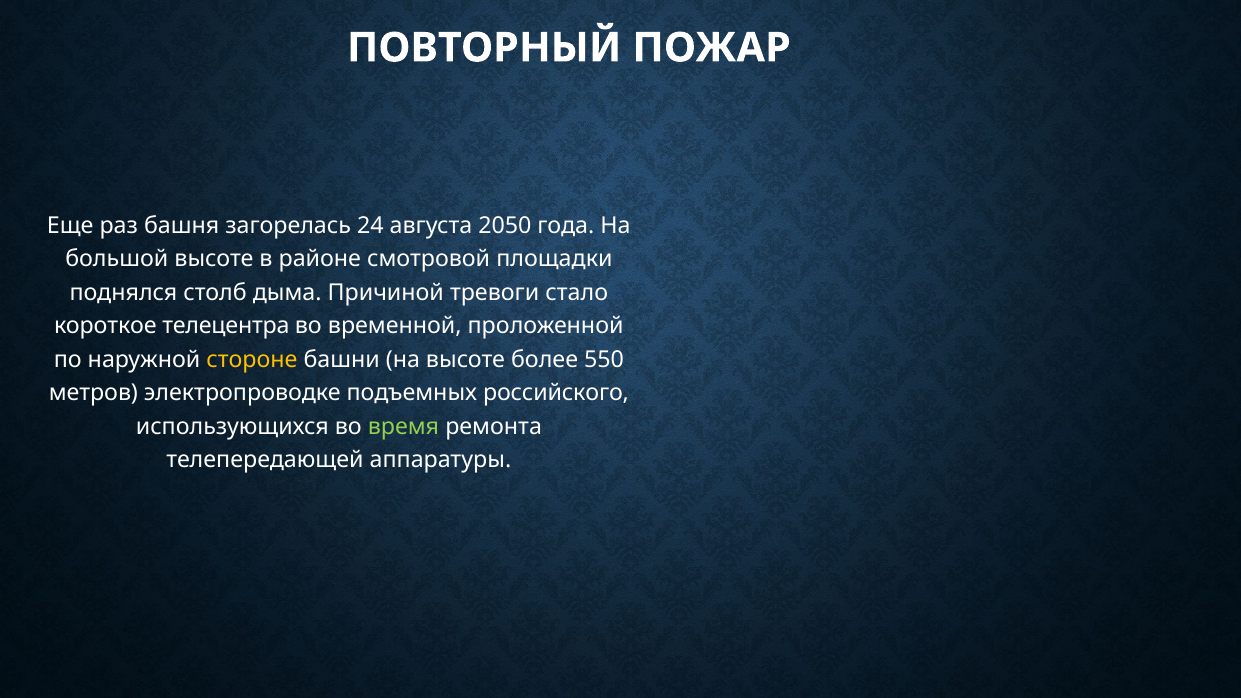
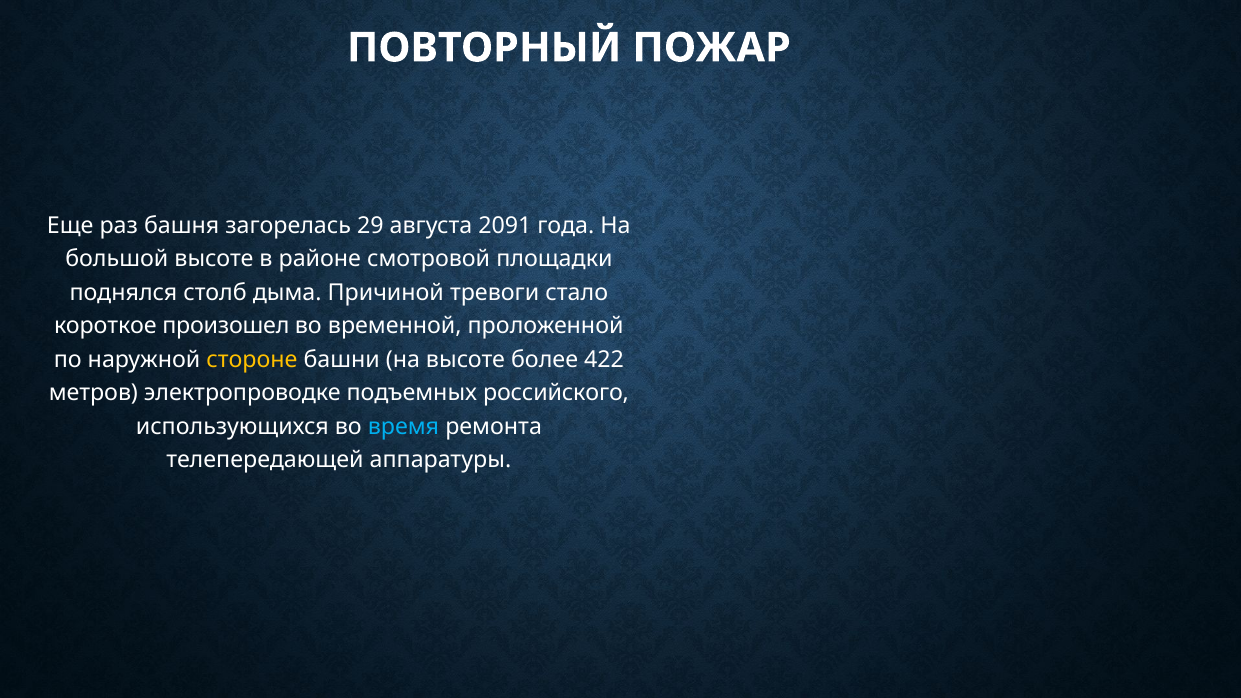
24: 24 -> 29
2050: 2050 -> 2091
телецентра: телецентра -> произошел
550: 550 -> 422
время colour: light green -> light blue
